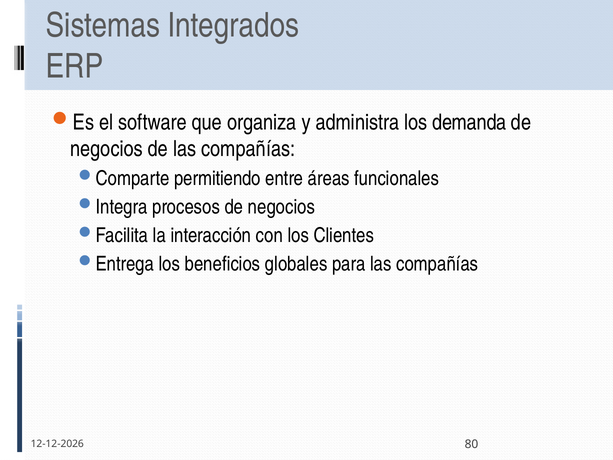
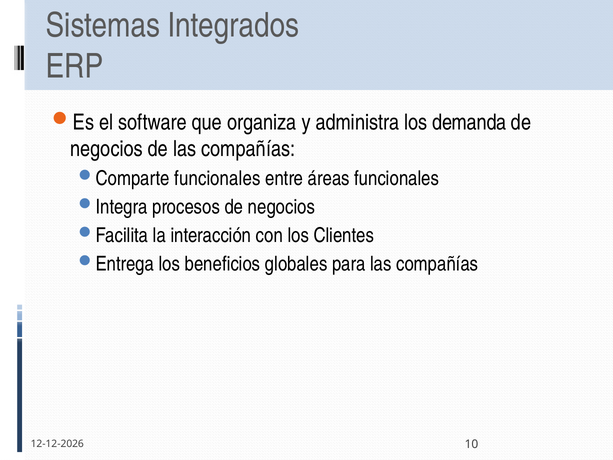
permitiendo at (218, 178): permitiendo -> funcionales
80: 80 -> 10
